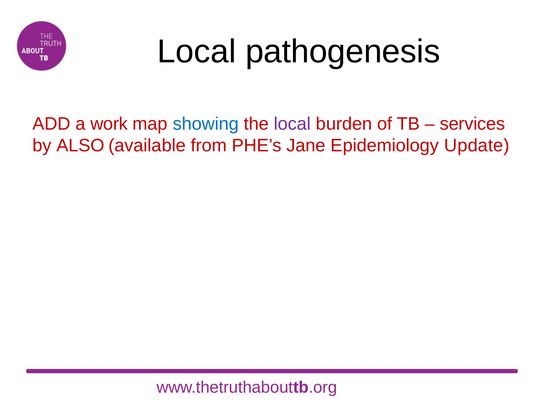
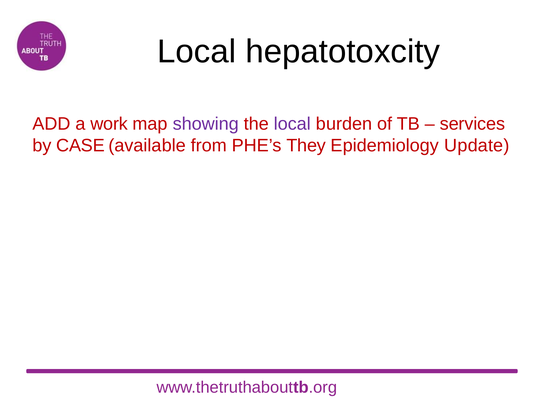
pathogenesis: pathogenesis -> hepatotoxcity
showing colour: blue -> purple
ALSO: ALSO -> CASE
Jane: Jane -> They
